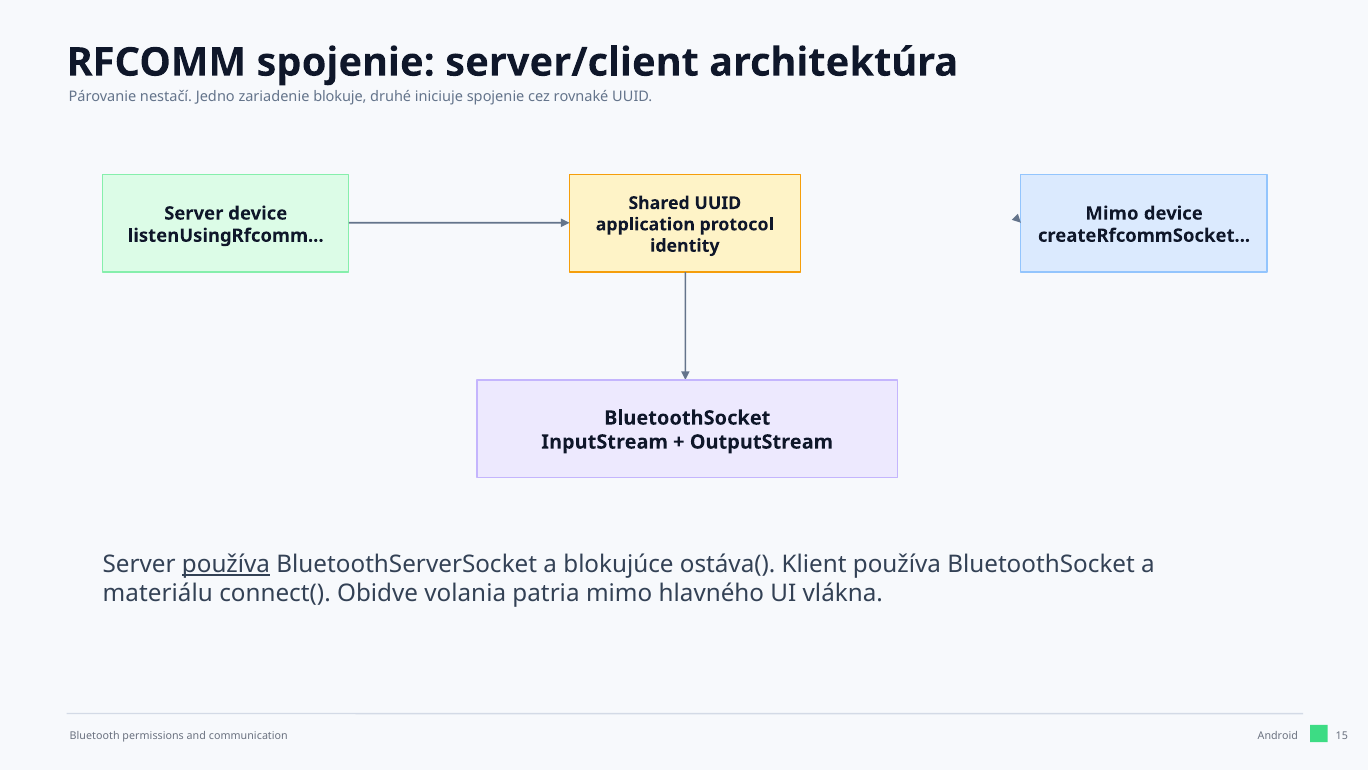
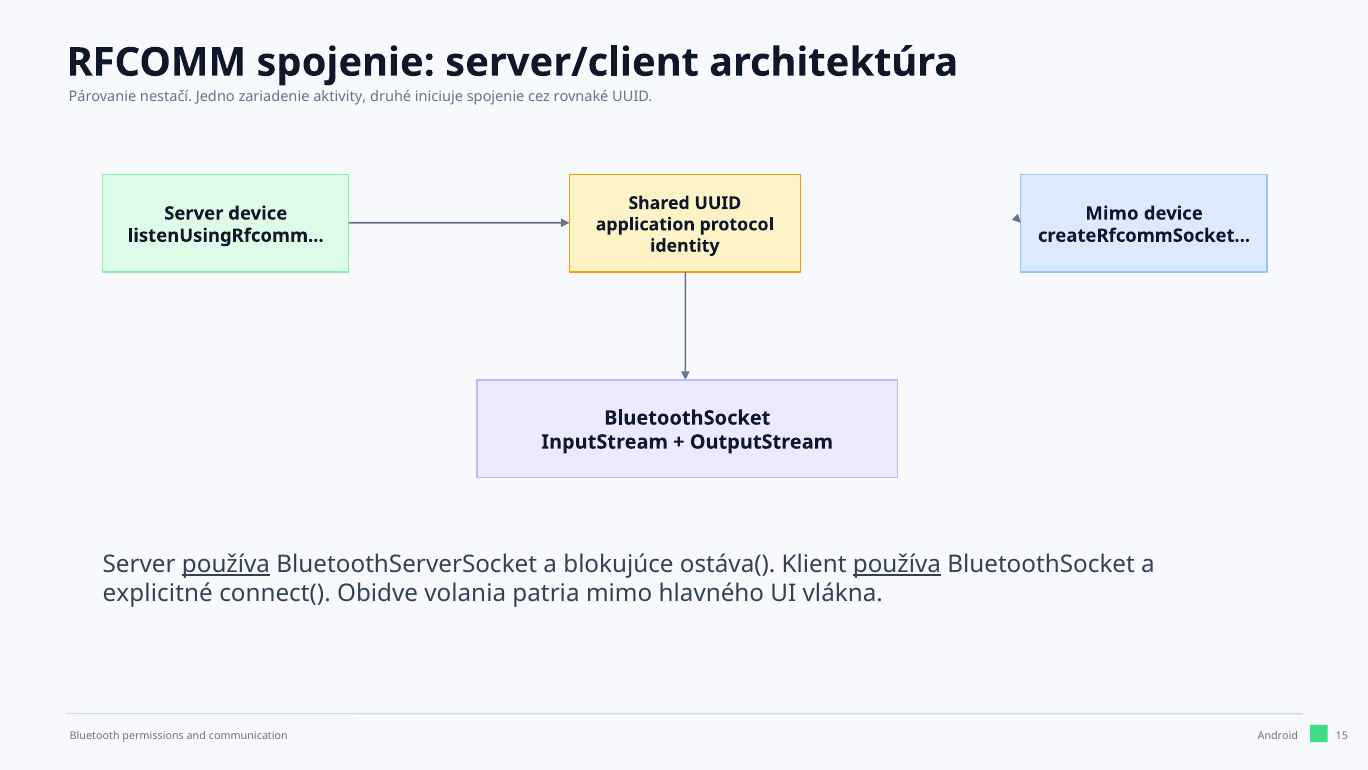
blokuje: blokuje -> aktivity
používa at (897, 564) underline: none -> present
materiálu: materiálu -> explicitné
